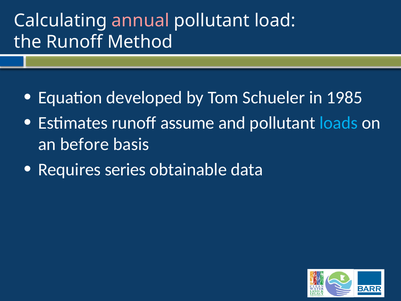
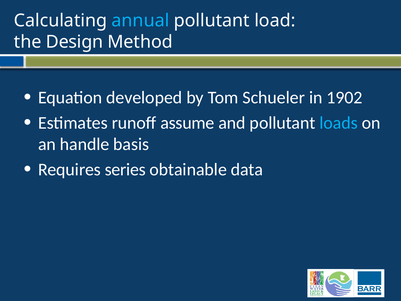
annual colour: pink -> light blue
the Runoff: Runoff -> Design
1985: 1985 -> 1902
before: before -> handle
